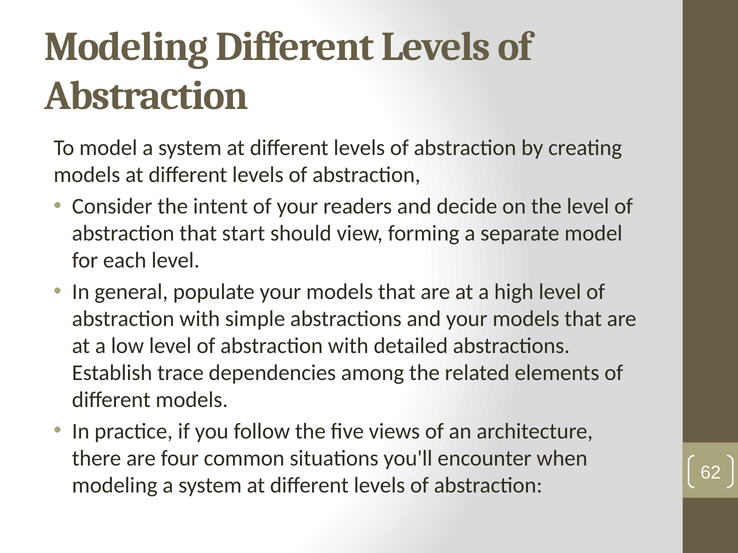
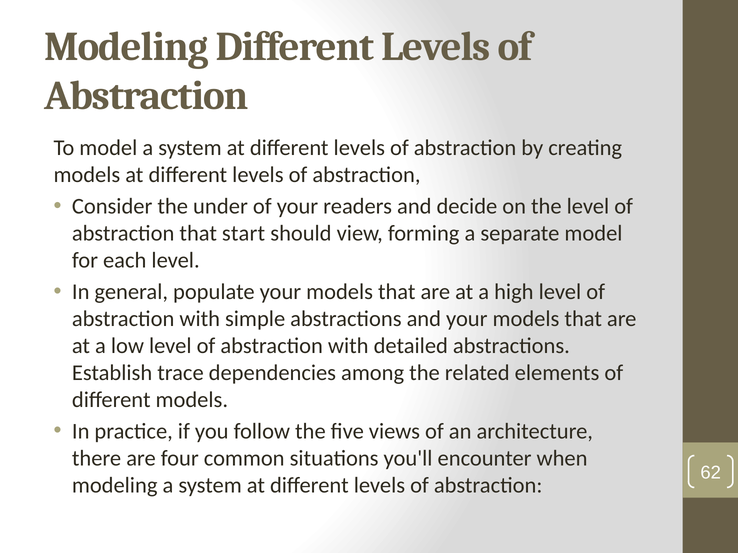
intent: intent -> under
